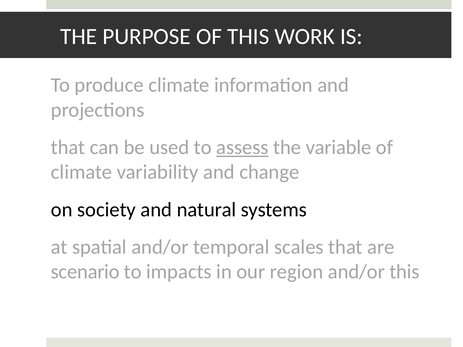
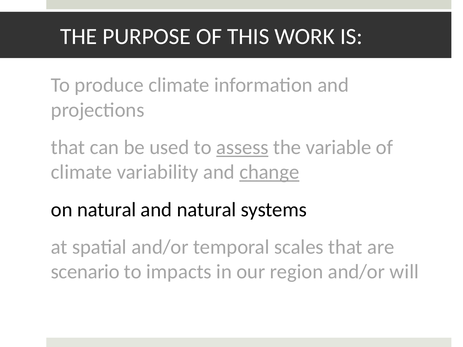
change underline: none -> present
on society: society -> natural
and/or this: this -> will
